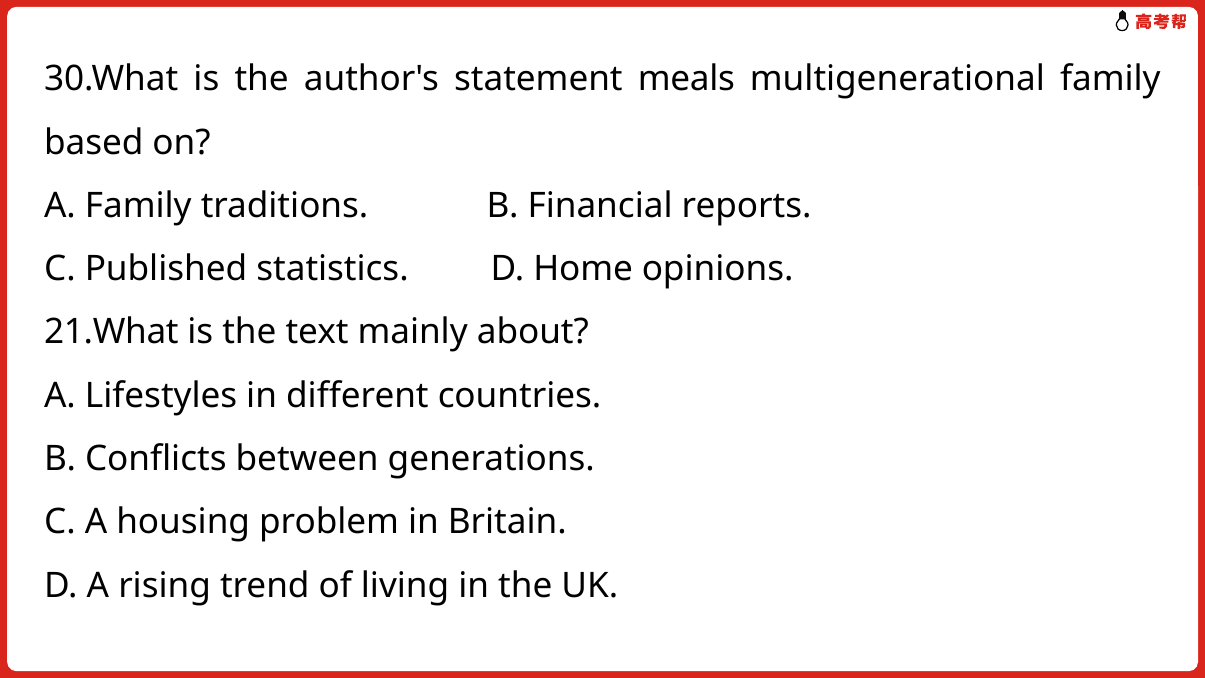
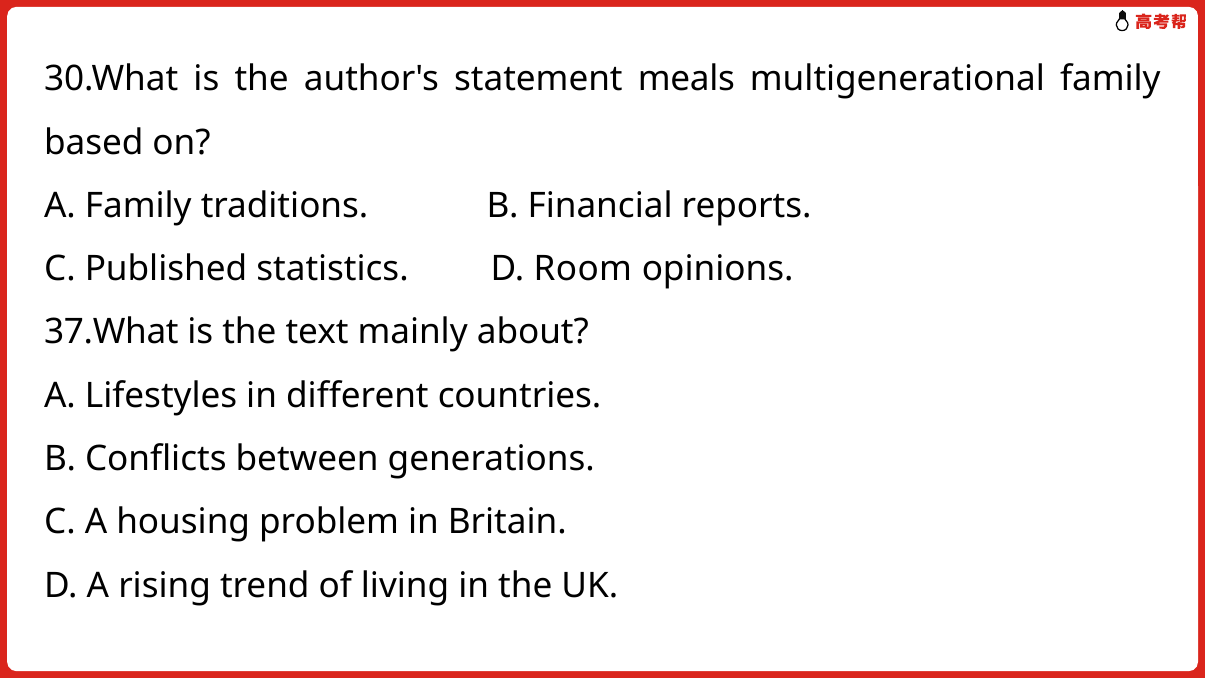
Home: Home -> Room
21.What: 21.What -> 37.What
